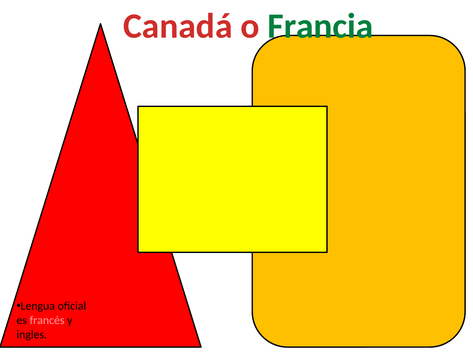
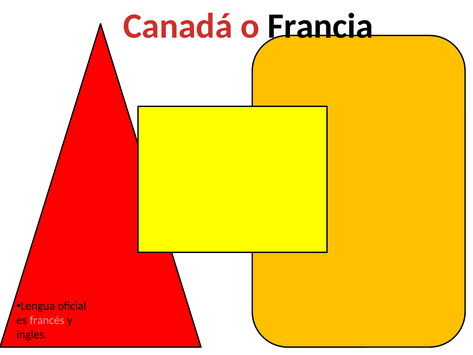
Francia colour: green -> black
